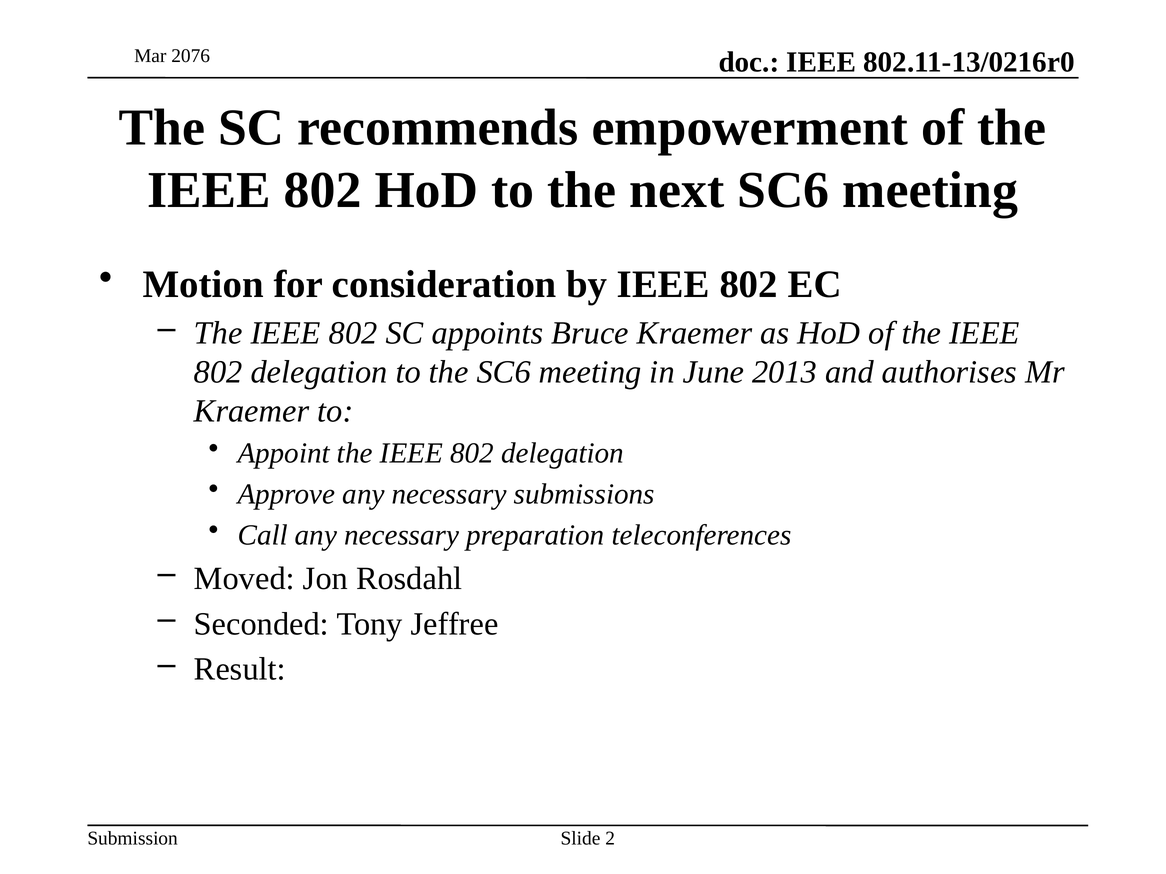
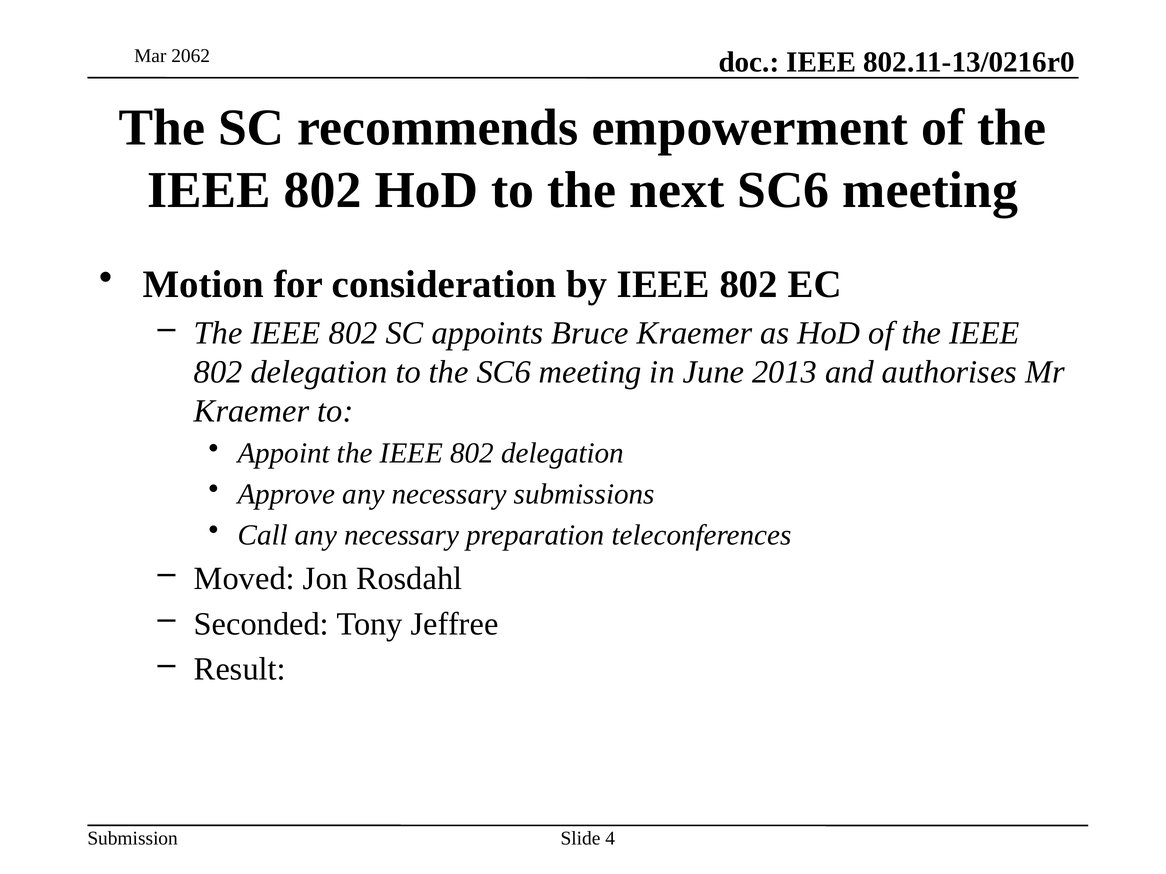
2076: 2076 -> 2062
2: 2 -> 4
